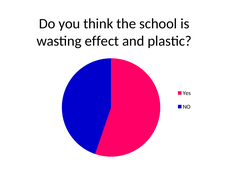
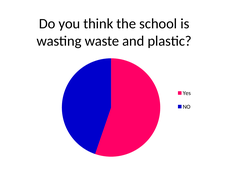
effect: effect -> waste
